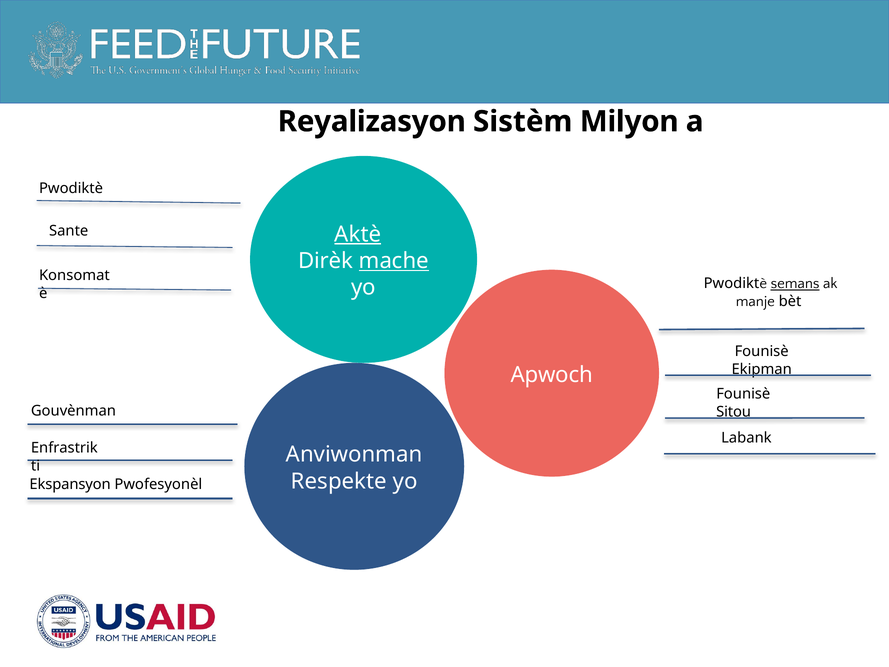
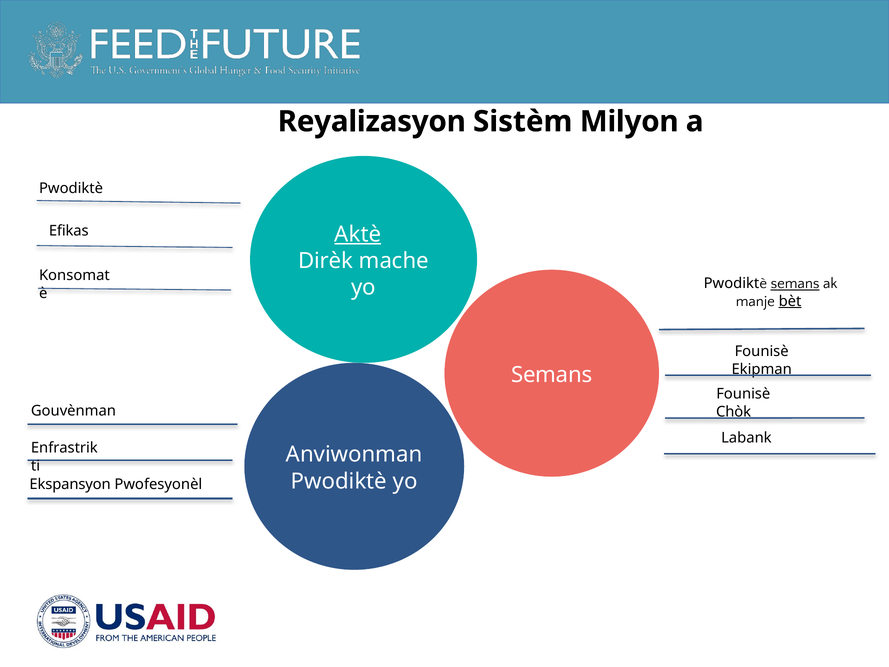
Sante: Sante -> Efikas
mache underline: present -> none
bèt underline: none -> present
Apwoch at (552, 375): Apwoch -> Semans
Sitou: Sitou -> Chòk
Respekte at (339, 481): Respekte -> Pwodiktè
